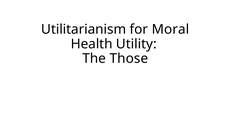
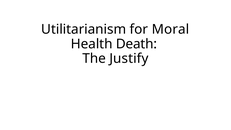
Utility: Utility -> Death
Those: Those -> Justify
